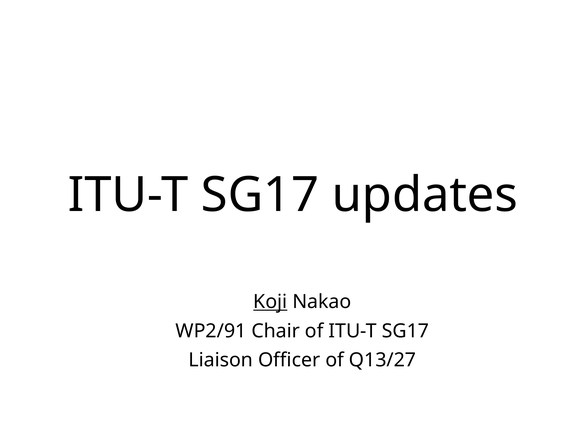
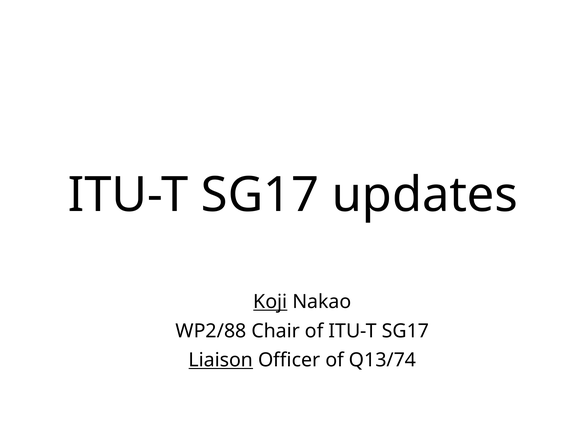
WP2/91: WP2/91 -> WP2/88
Liaison underline: none -> present
Q13/27: Q13/27 -> Q13/74
